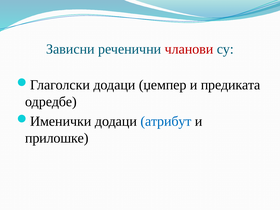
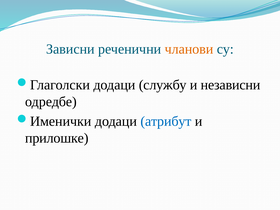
чланови colour: red -> orange
џемпер: џемпер -> службу
предиката: предиката -> независни
